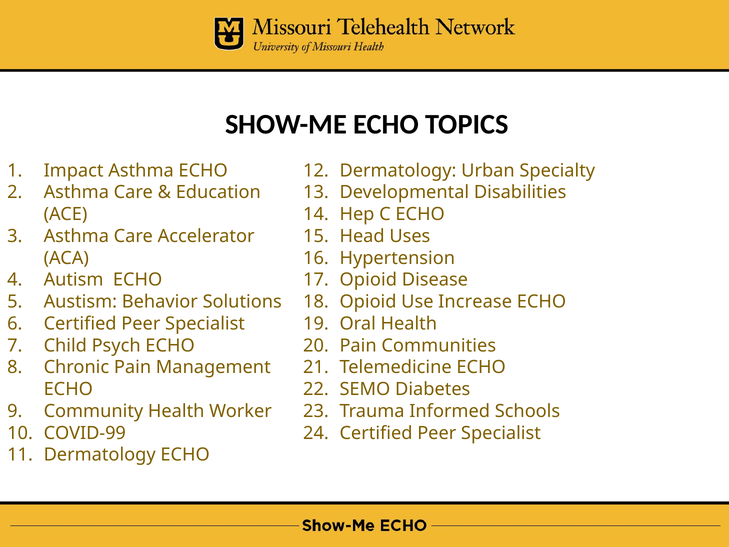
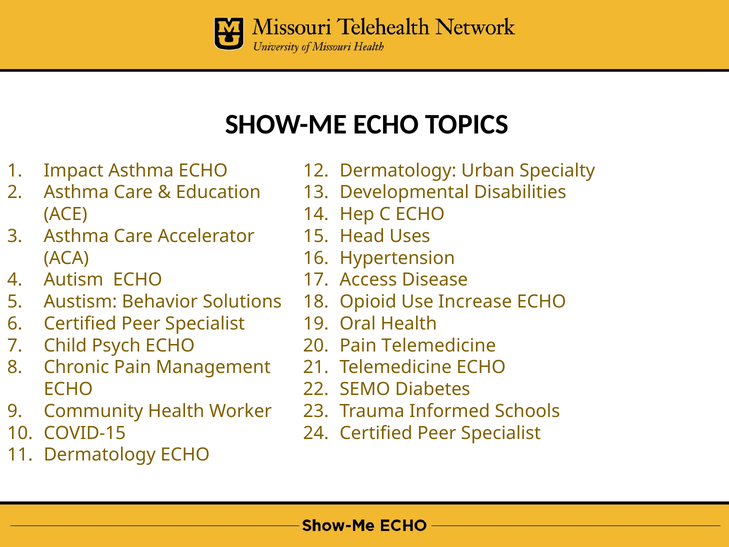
Opioid at (368, 280): Opioid -> Access
Pain Communities: Communities -> Telemedicine
COVID-99: COVID-99 -> COVID-15
